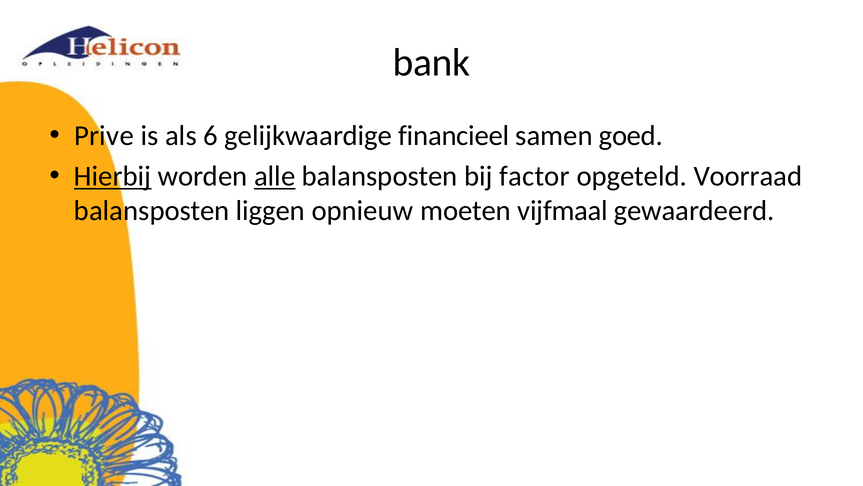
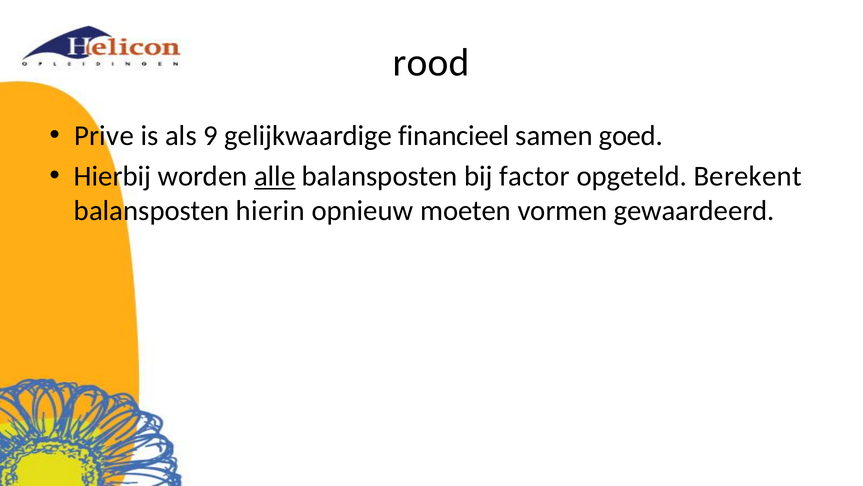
bank: bank -> rood
6: 6 -> 9
Hierbij underline: present -> none
Voorraad: Voorraad -> Berekent
liggen: liggen -> hierin
vijfmaal: vijfmaal -> vormen
